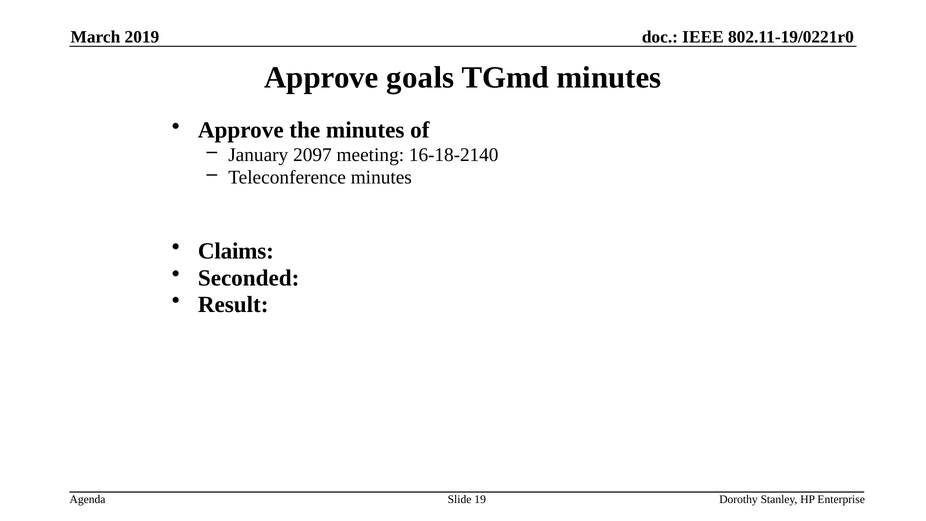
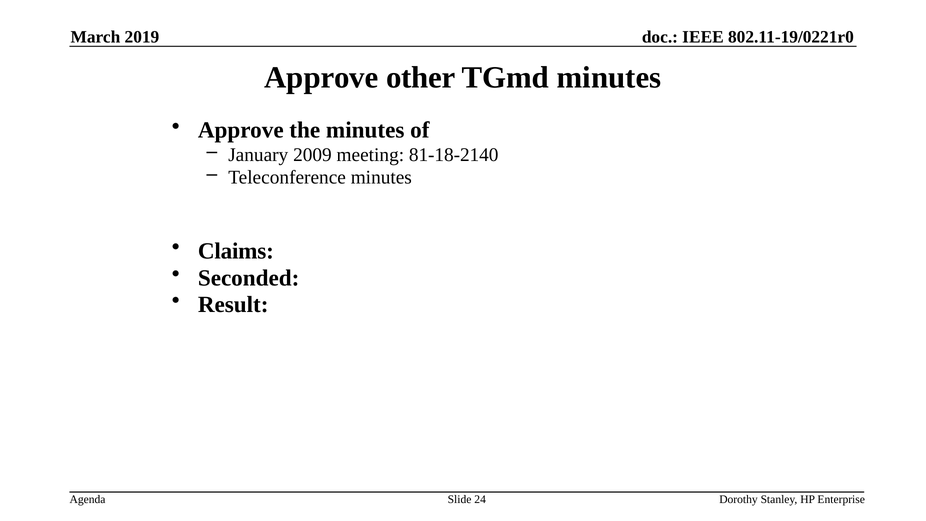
goals: goals -> other
2097: 2097 -> 2009
16-18-2140: 16-18-2140 -> 81-18-2140
19: 19 -> 24
